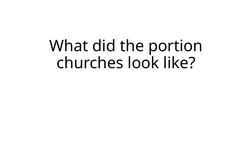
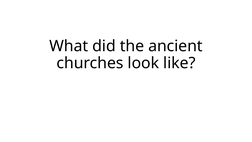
portion: portion -> ancient
